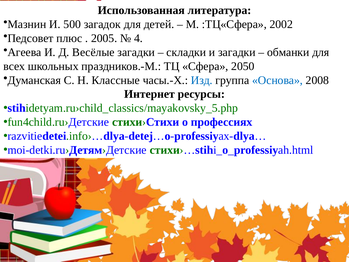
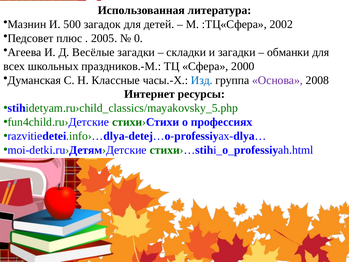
4: 4 -> 0
2050: 2050 -> 2000
Основа colour: blue -> purple
